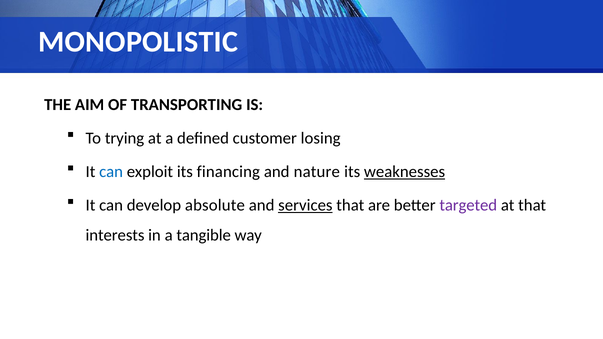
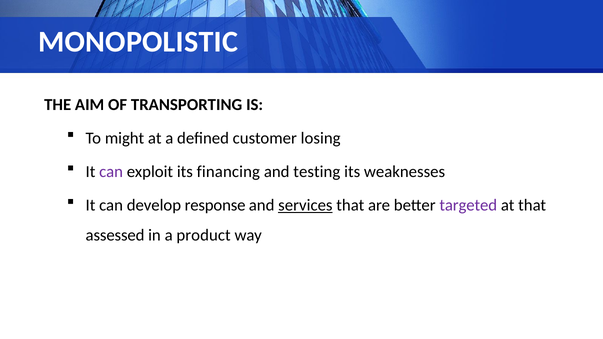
trying: trying -> might
can at (111, 172) colour: blue -> purple
nature: nature -> testing
weaknesses underline: present -> none
absolute: absolute -> response
interests: interests -> assessed
tangible: tangible -> product
